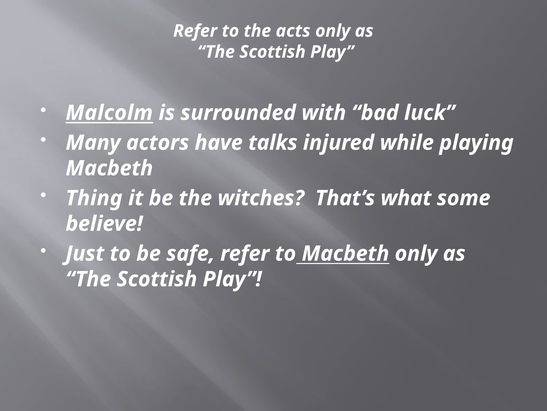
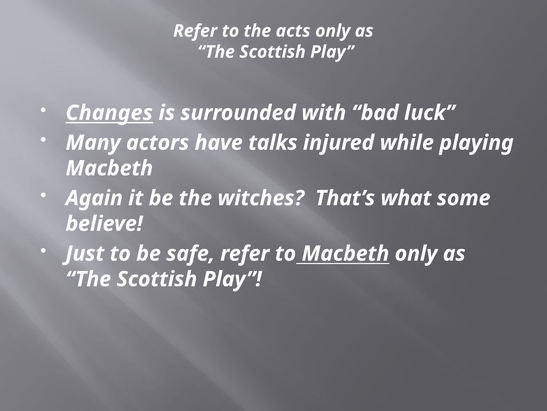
Malcolm: Malcolm -> Changes
Thing: Thing -> Again
